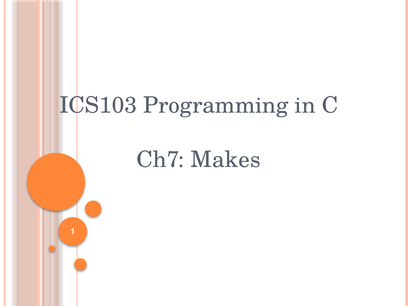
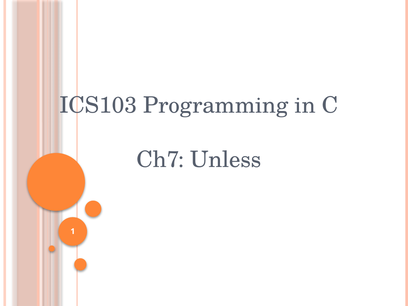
Makes: Makes -> Unless
